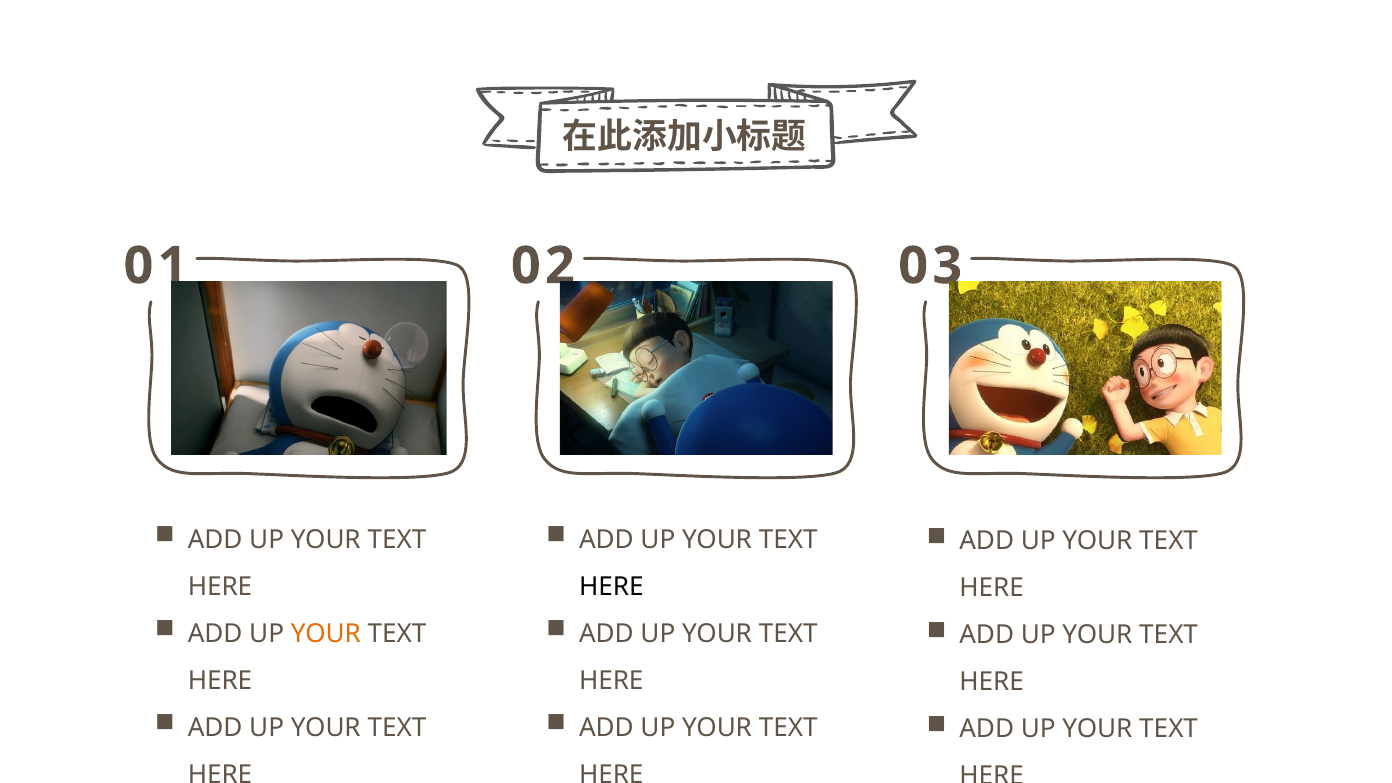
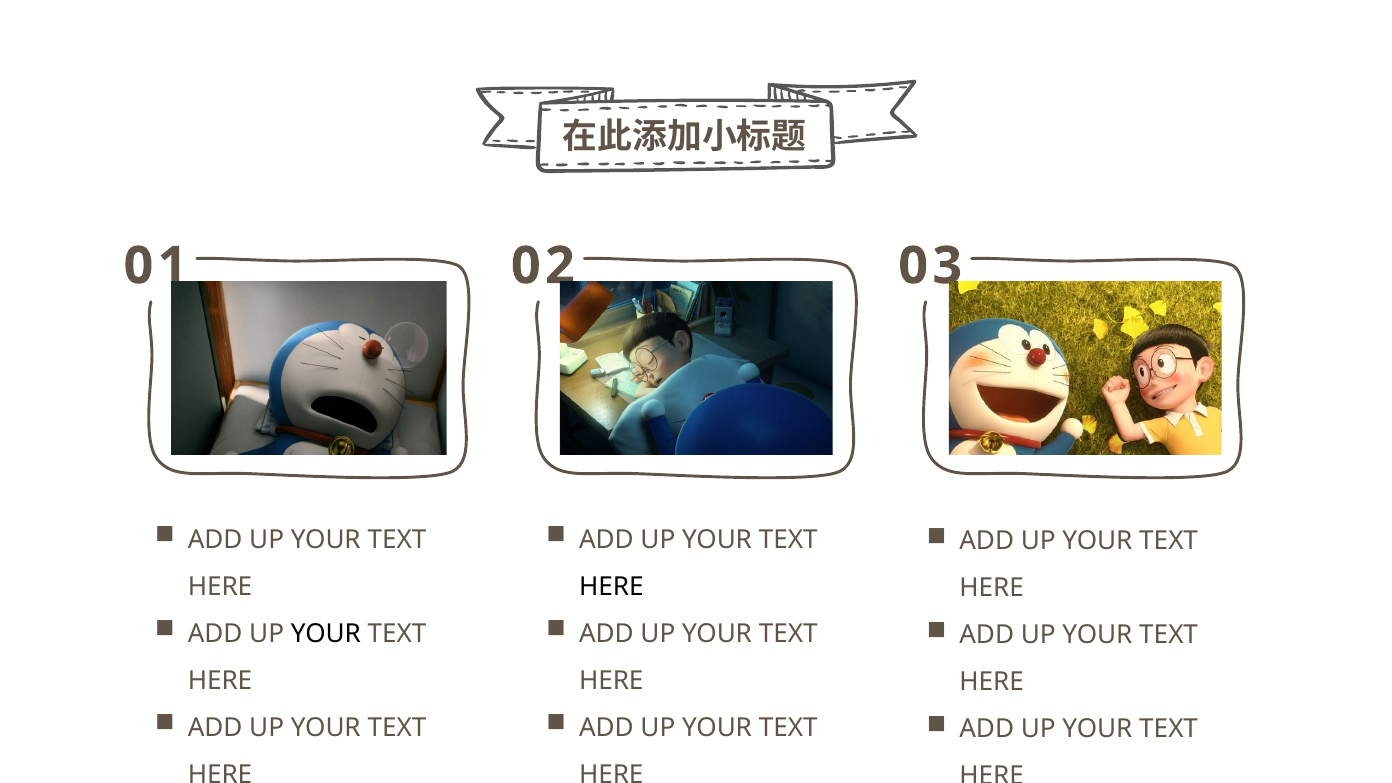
YOUR at (326, 634) colour: orange -> black
